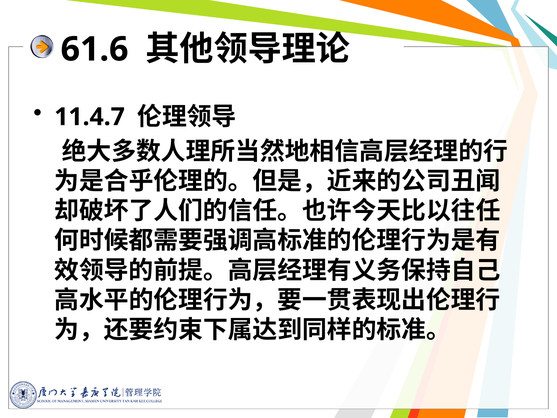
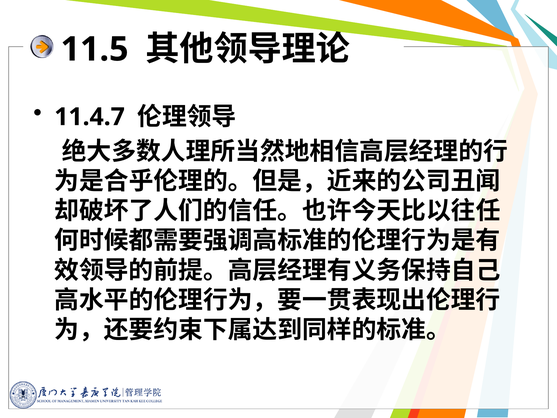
61.6: 61.6 -> 11.5
